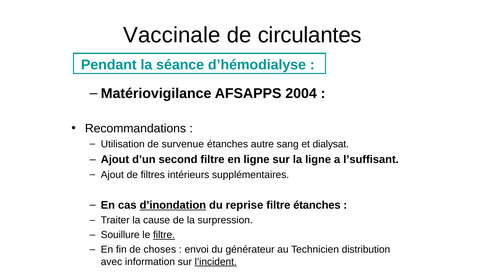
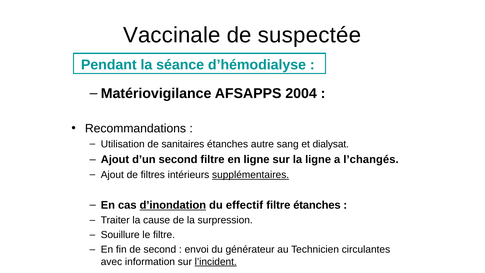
circulantes: circulantes -> suspectée
survenue: survenue -> sanitaires
l’suffisant: l’suffisant -> l’changés
supplémentaires underline: none -> present
reprise: reprise -> effectif
filtre at (164, 235) underline: present -> none
de choses: choses -> second
distribution: distribution -> circulantes
